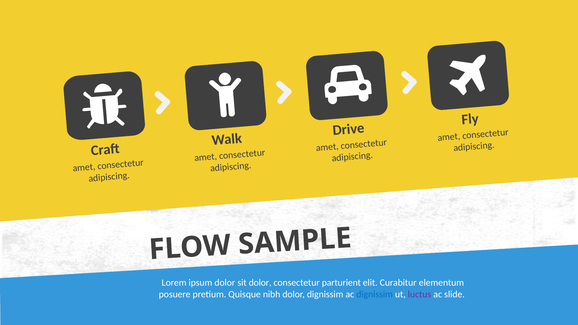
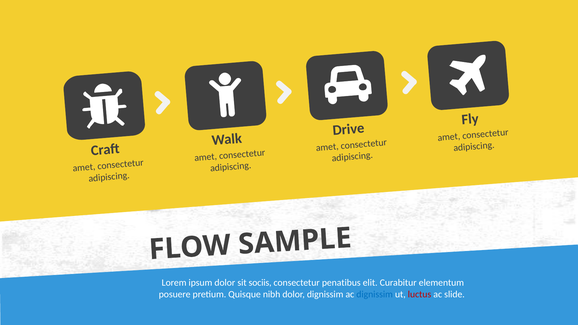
sit dolor: dolor -> sociis
parturient: parturient -> penatibus
luctus colour: purple -> red
